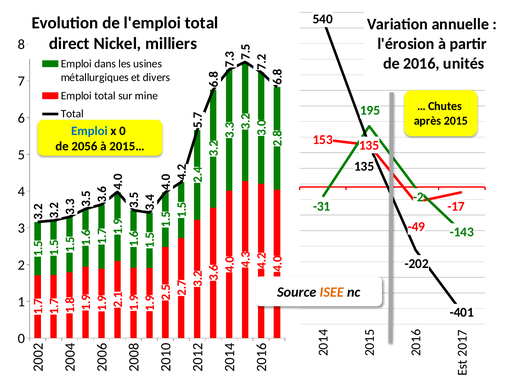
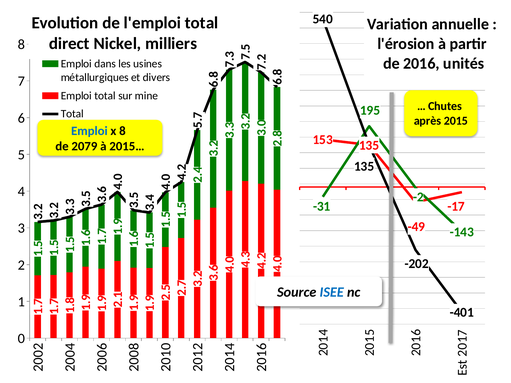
x 0: 0 -> 8
2056: 2056 -> 2079
ISEE colour: orange -> blue
